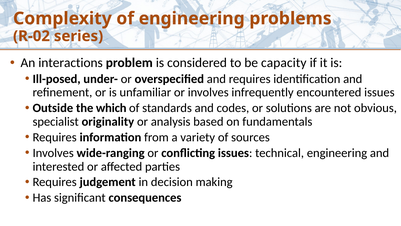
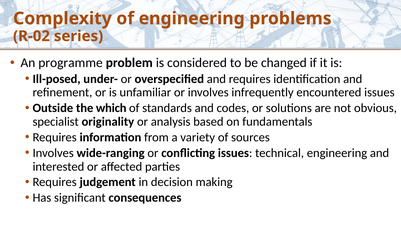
interactions: interactions -> programme
capacity: capacity -> changed
